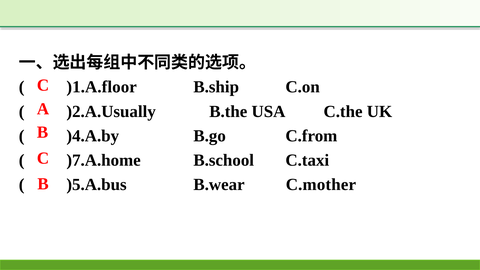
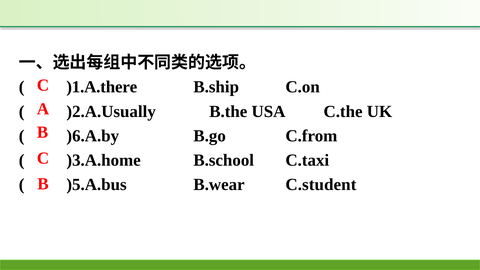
)1.A.floor: )1.A.floor -> )1.A.there
)4.A.by: )4.A.by -> )6.A.by
)7.A.home: )7.A.home -> )3.A.home
C.mother: C.mother -> C.student
